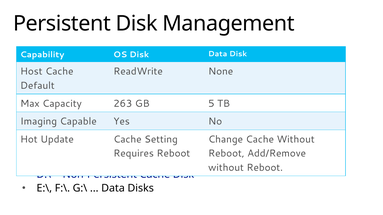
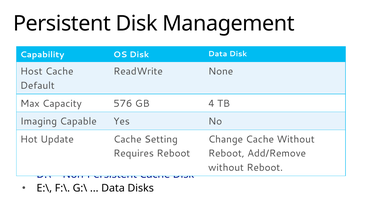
263: 263 -> 576
5: 5 -> 4
